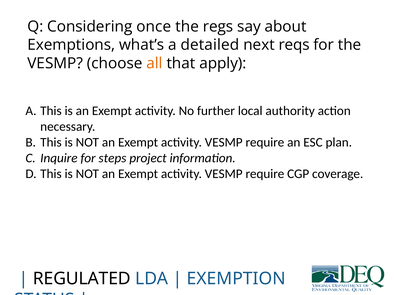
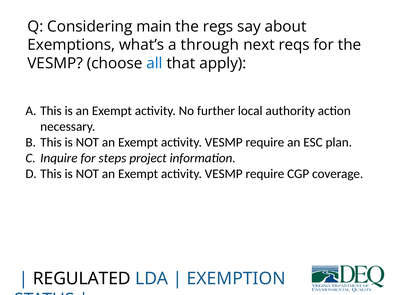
once: once -> main
detailed: detailed -> through
all colour: orange -> blue
